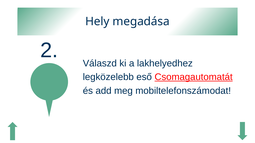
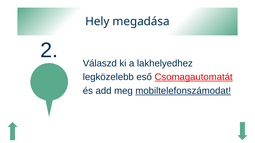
mobiltelefonszámodat underline: none -> present
